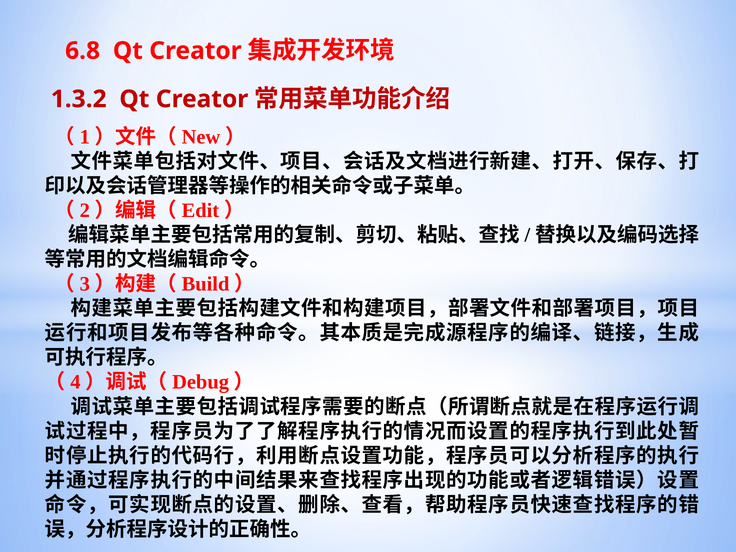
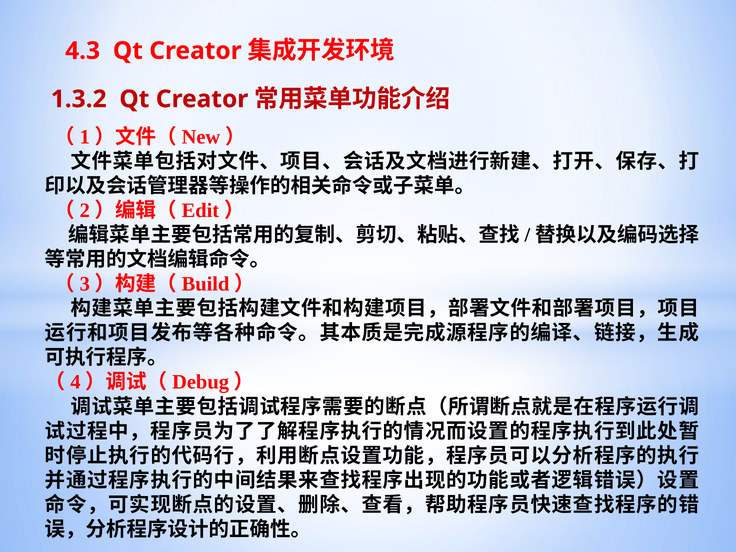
6.8: 6.8 -> 4.3
